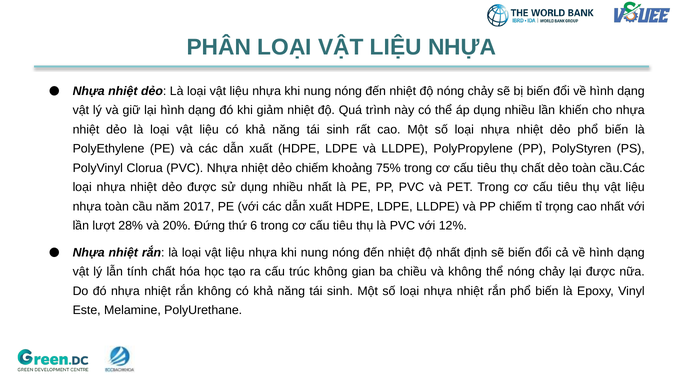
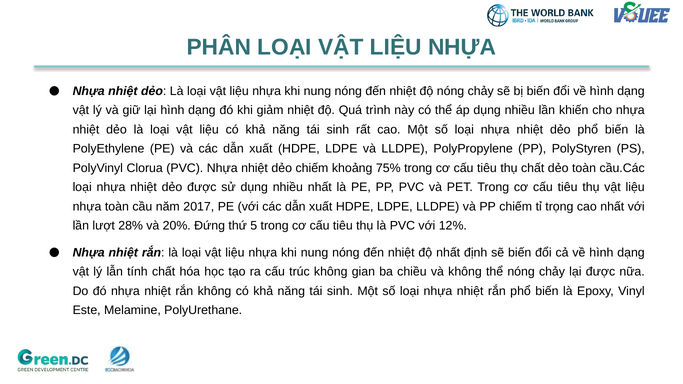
6: 6 -> 5
